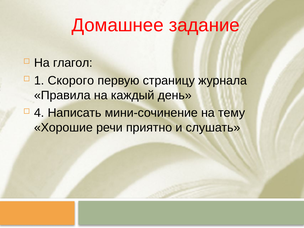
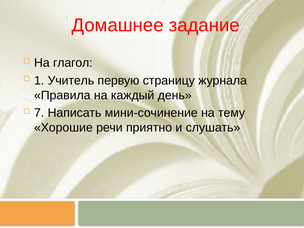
Скорого: Скорого -> Учитель
4: 4 -> 7
